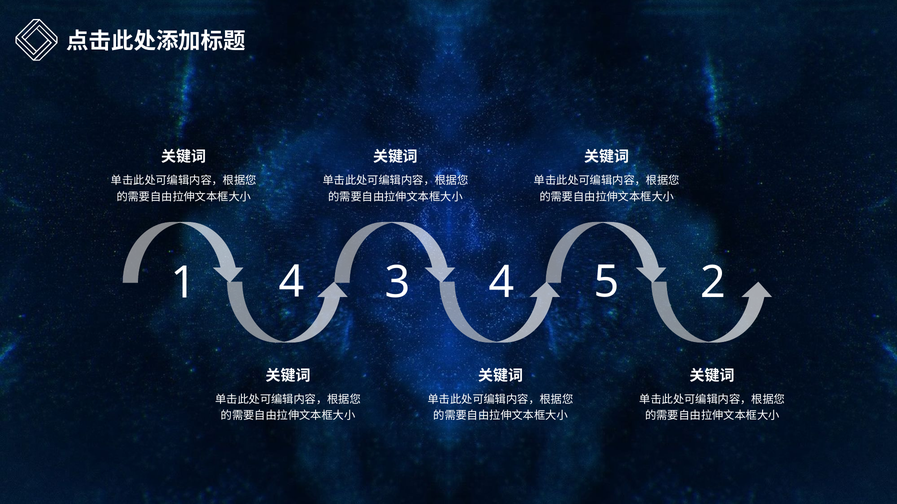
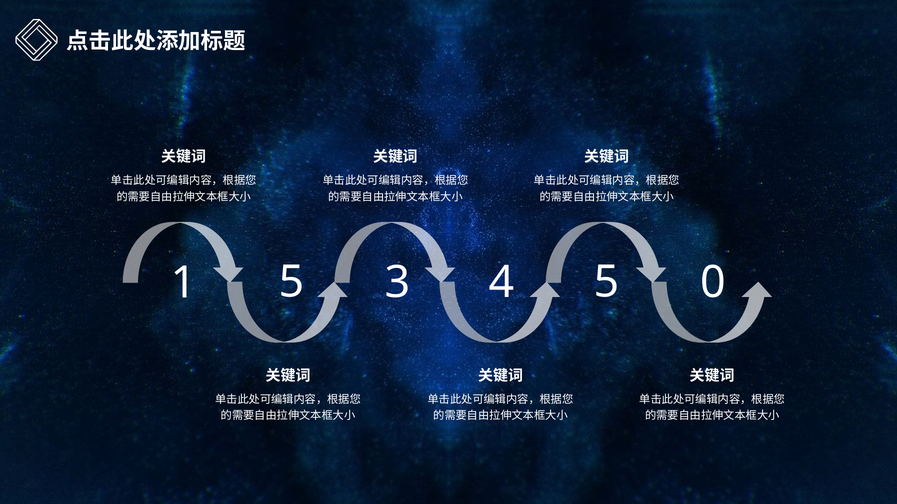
1 4: 4 -> 5
2: 2 -> 0
